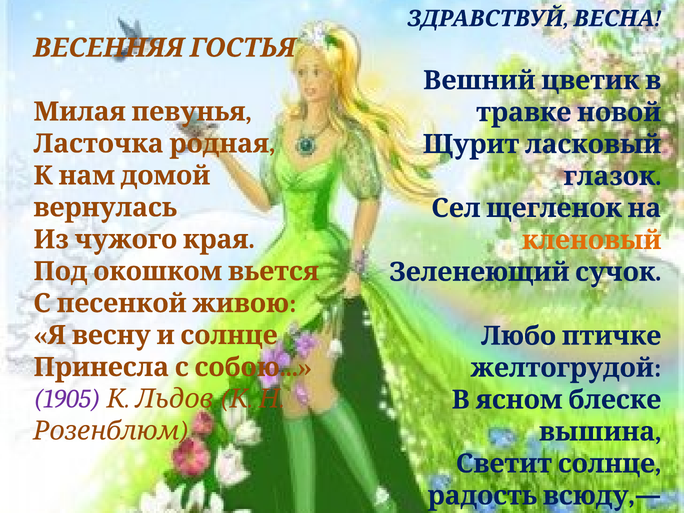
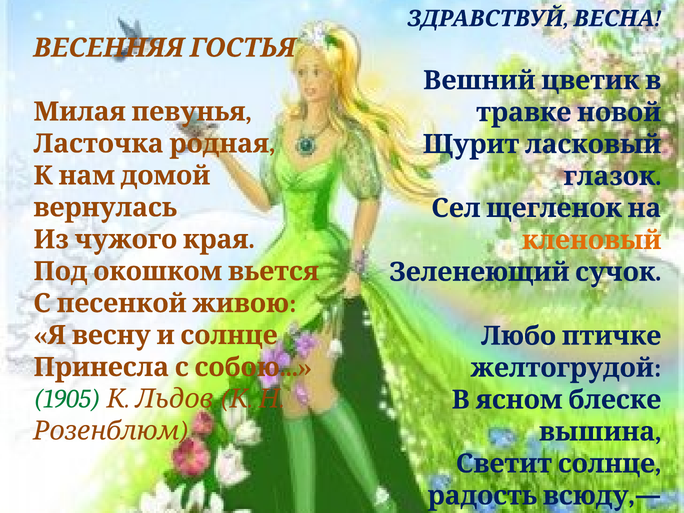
1905 colour: purple -> green
